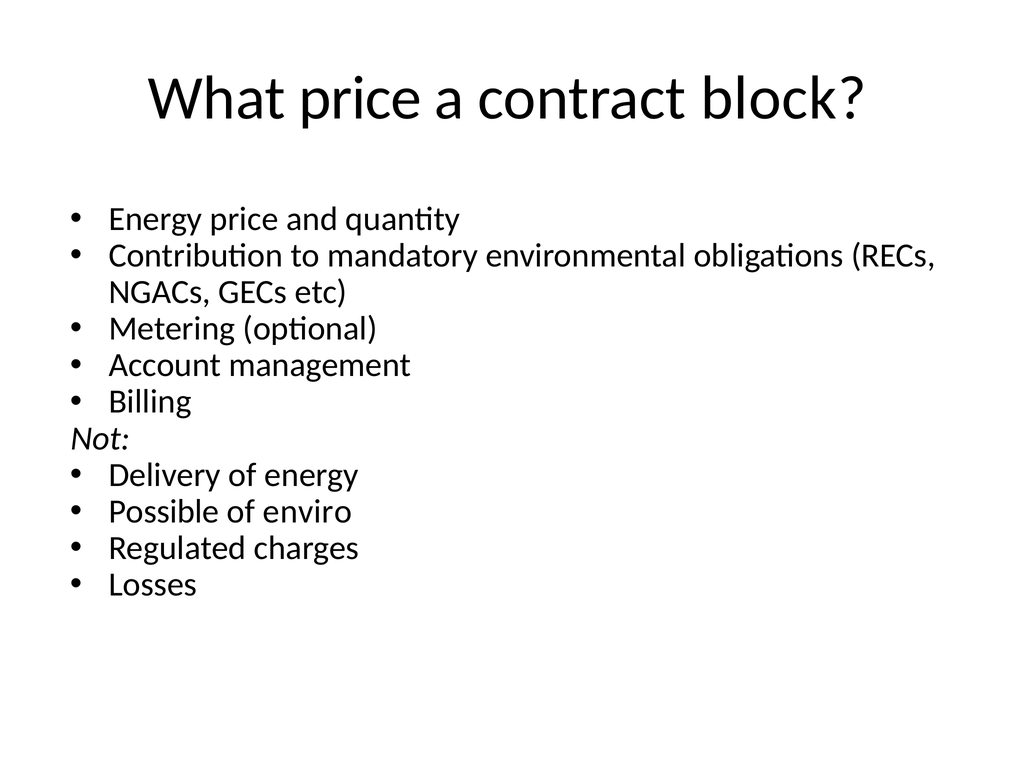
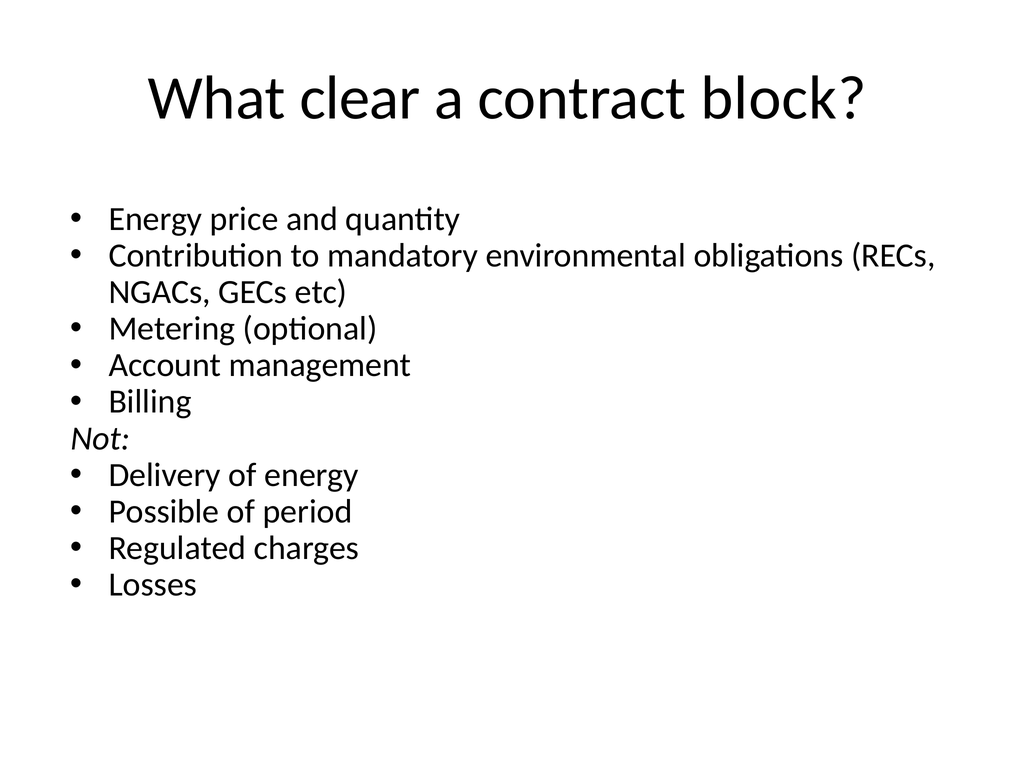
What price: price -> clear
enviro: enviro -> period
